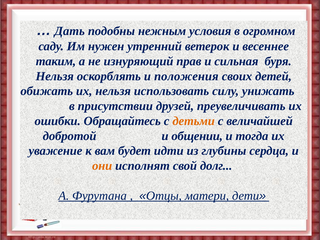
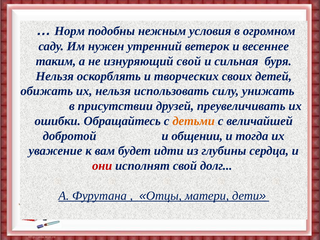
Дать: Дать -> Норм
изнуряющий прав: прав -> свой
положения: положения -> творческих
они colour: orange -> red
